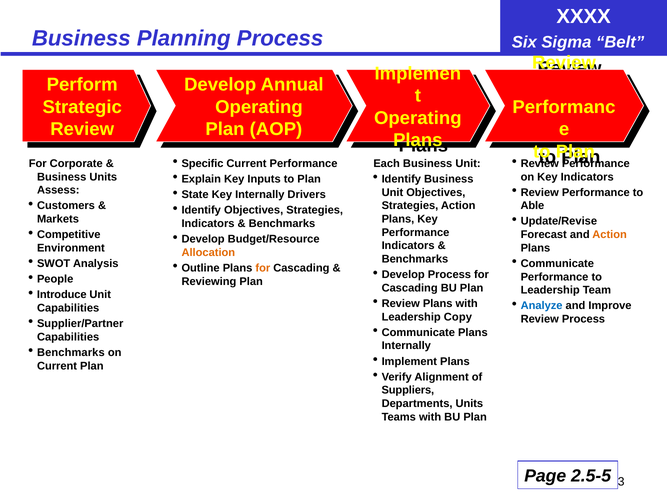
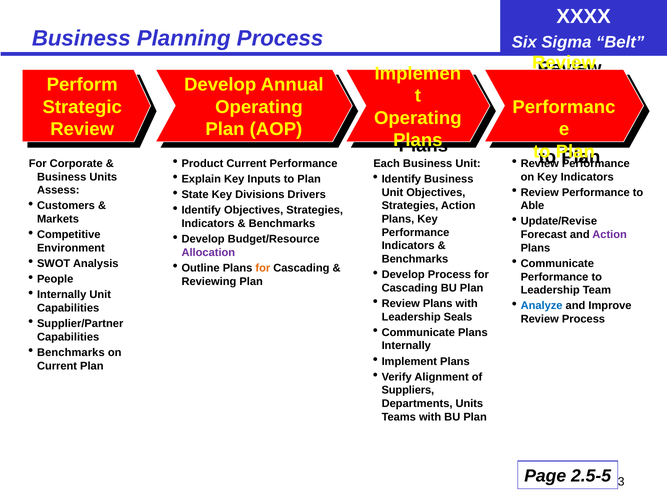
Specific: Specific -> Product
Key Internally: Internally -> Divisions
Action at (610, 235) colour: orange -> purple
Allocation colour: orange -> purple
Introduce at (62, 295): Introduce -> Internally
Copy: Copy -> Seals
